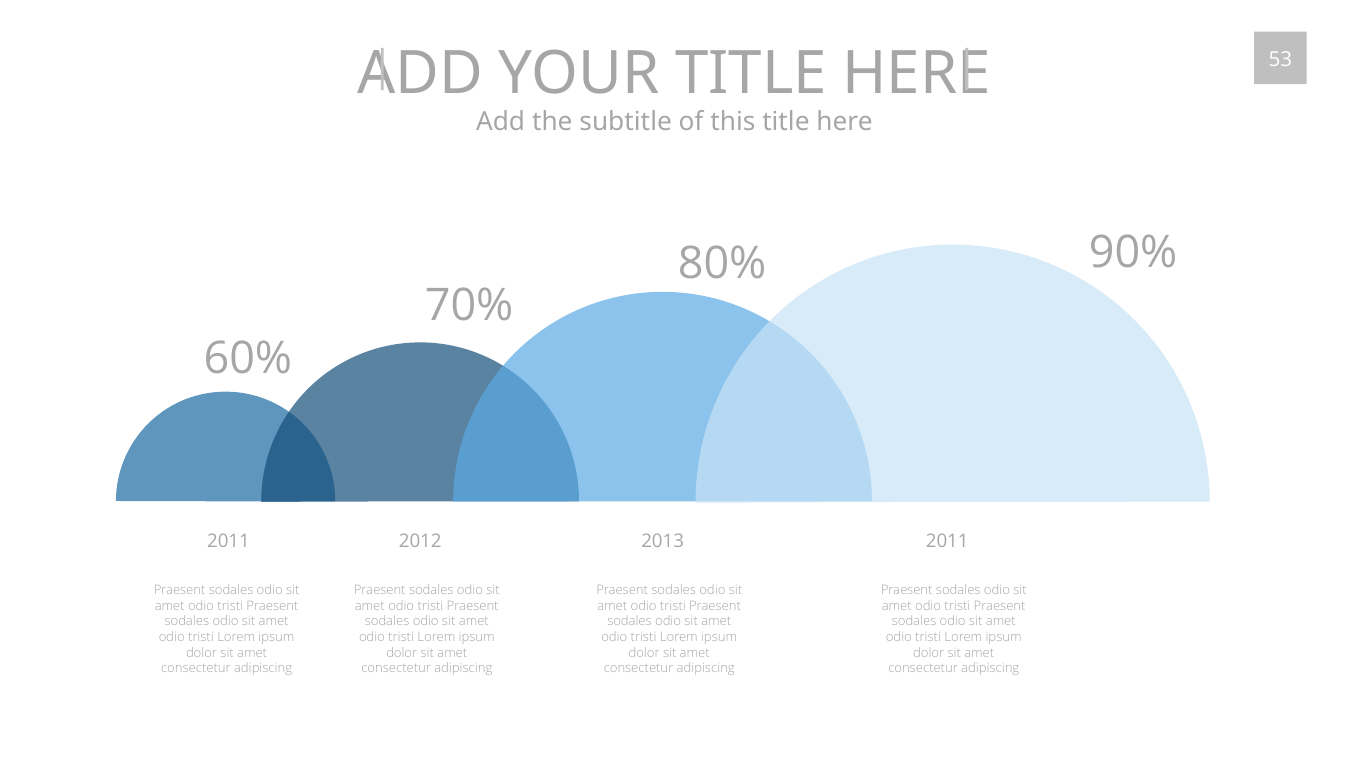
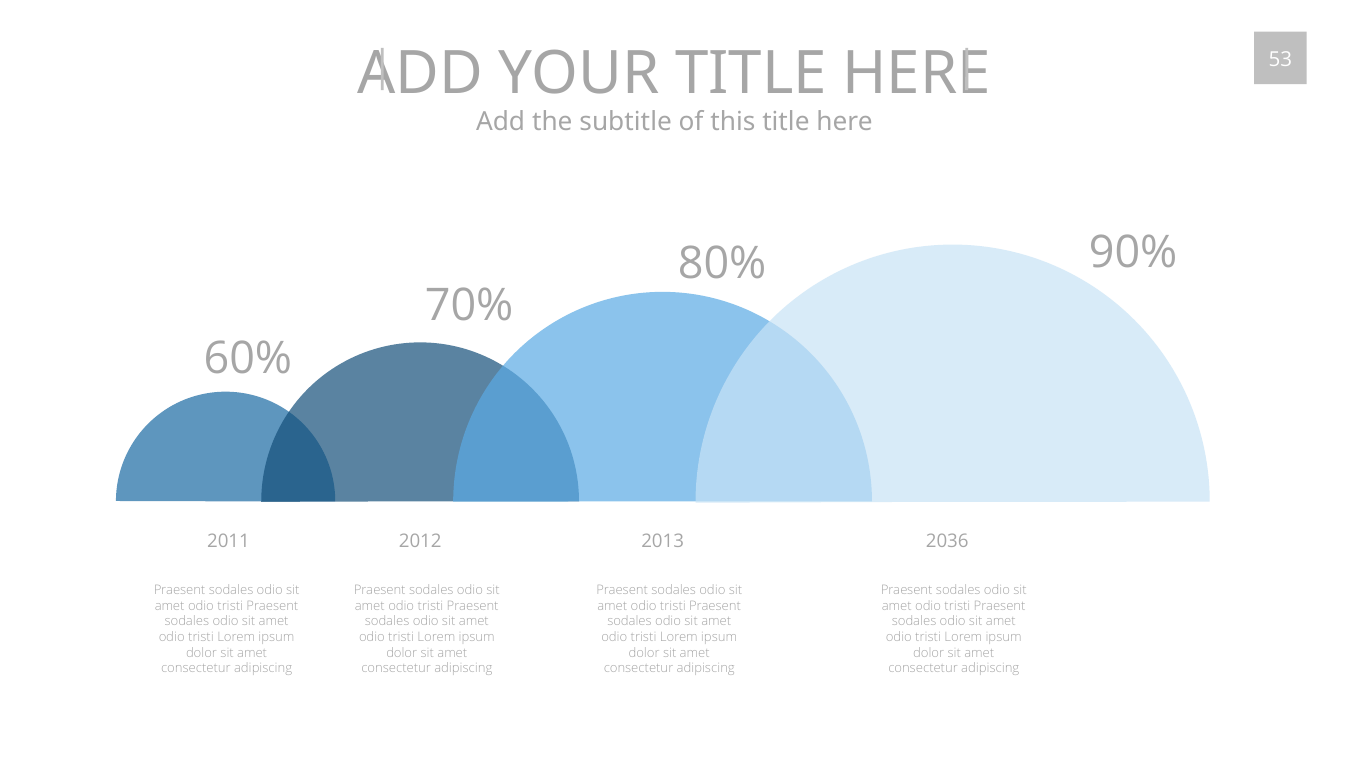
2011 at (947, 541): 2011 -> 2036
